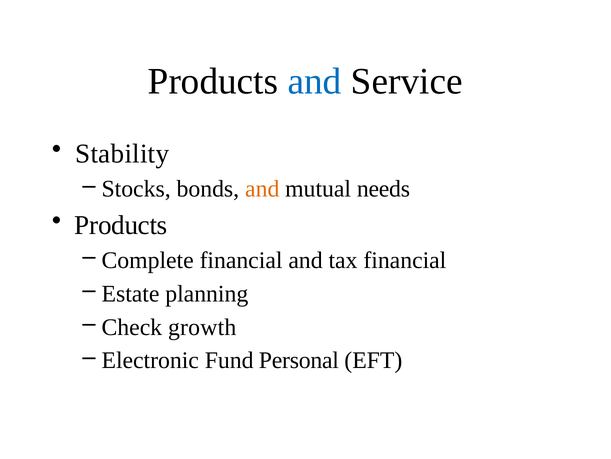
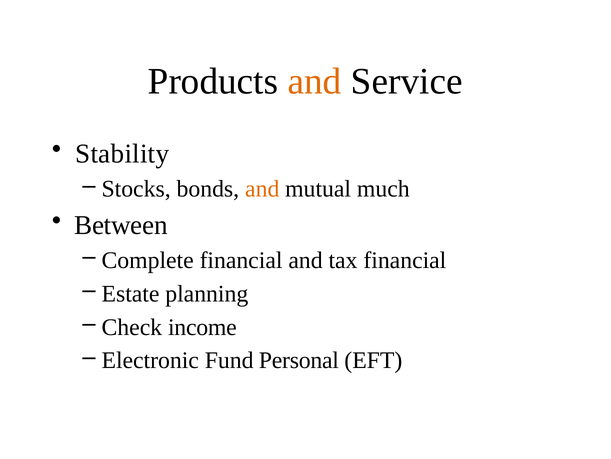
and at (315, 82) colour: blue -> orange
needs: needs -> much
Products at (121, 225): Products -> Between
growth: growth -> income
